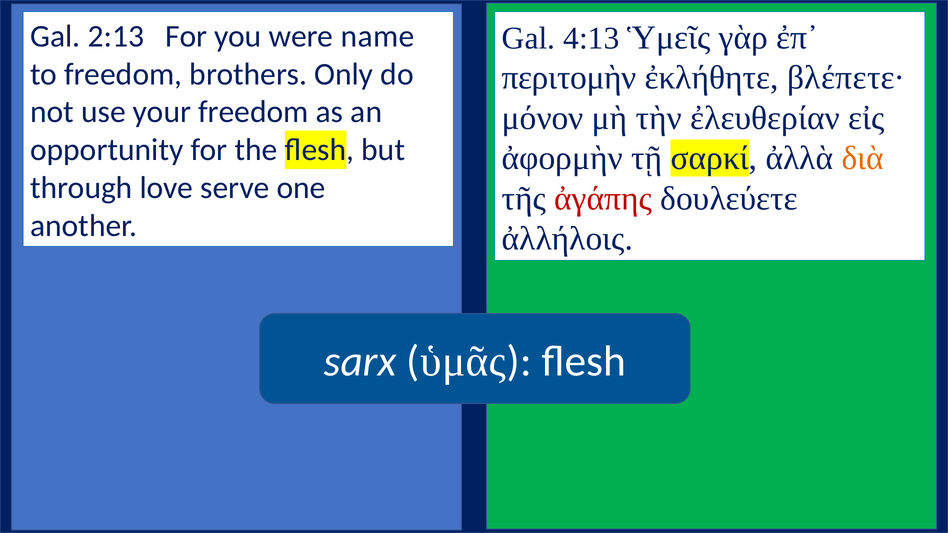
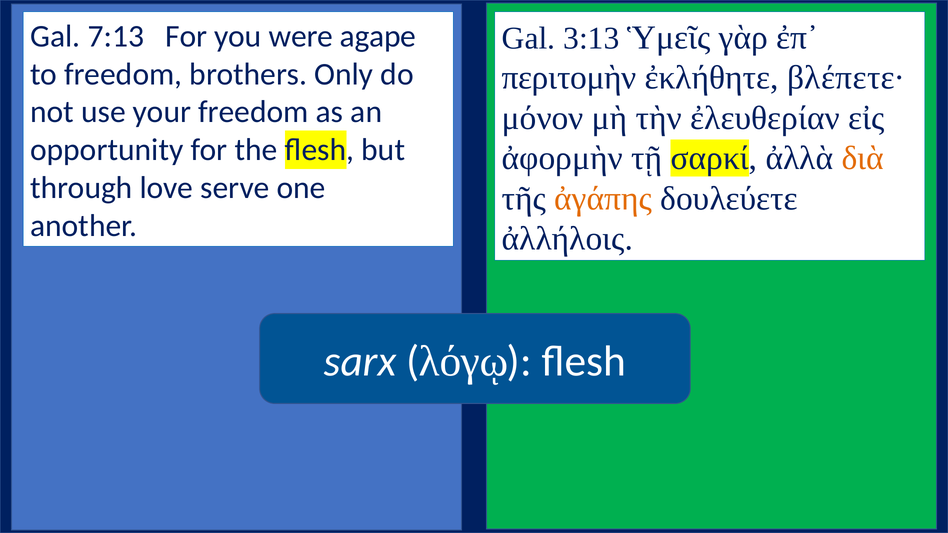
2:13: 2:13 -> 7:13
name: name -> agape
4:13: 4:13 -> 3:13
ἀγάπης colour: red -> orange
ὑμᾶς: ὑμᾶς -> λόγῳ
